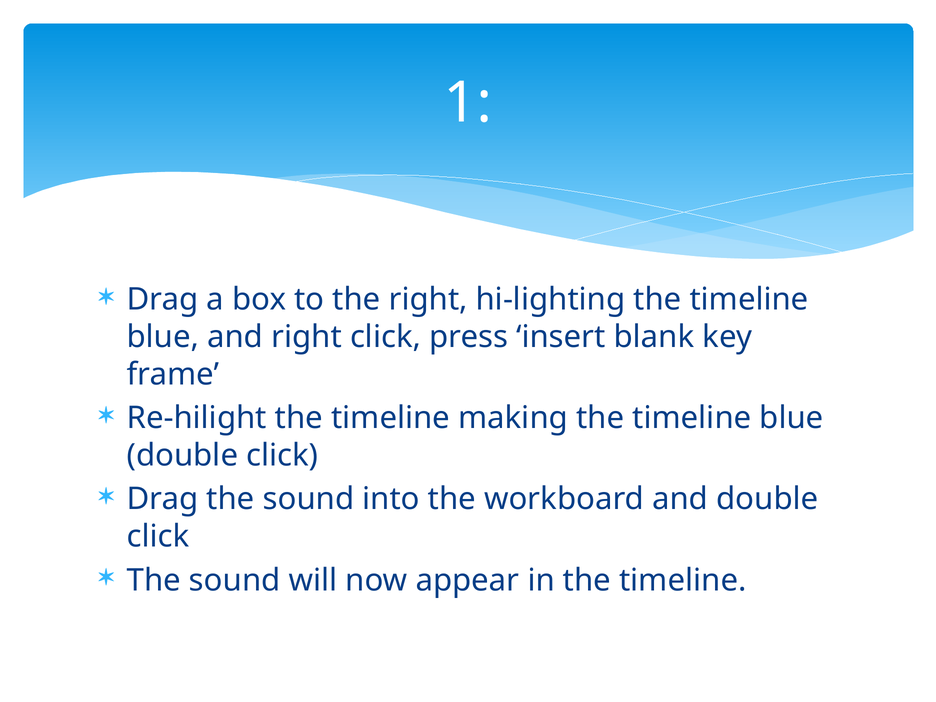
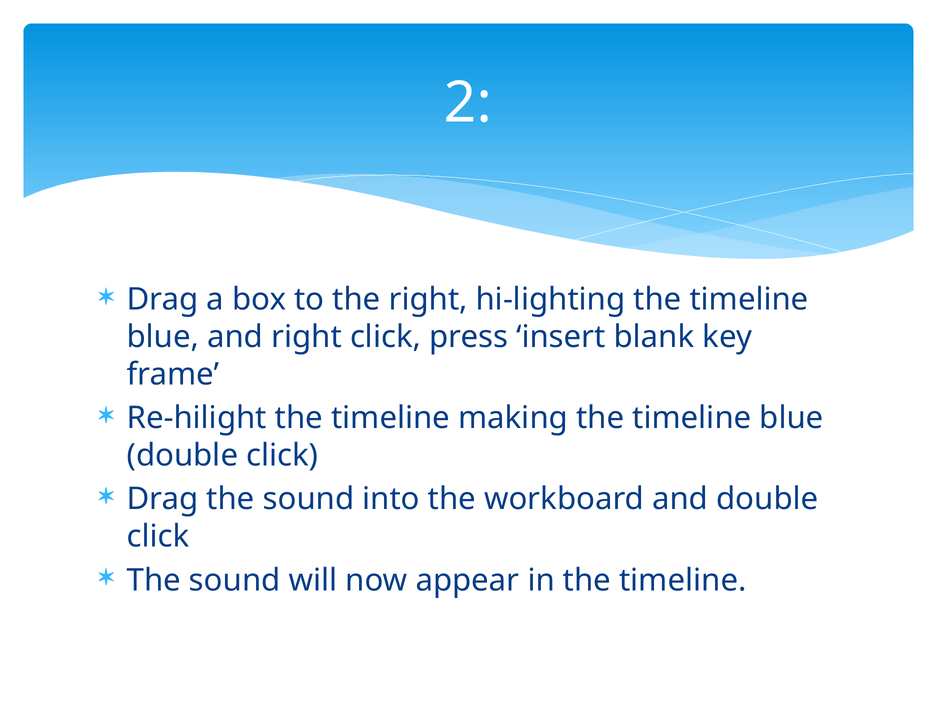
1: 1 -> 2
